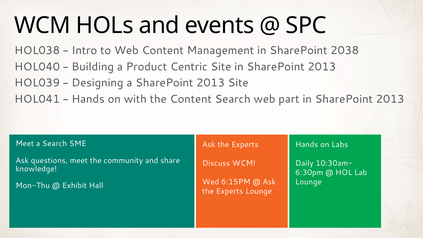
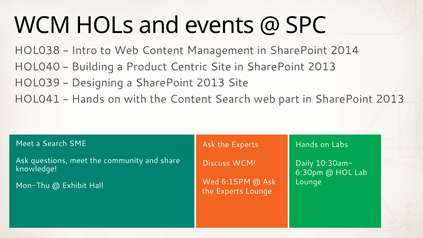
2038: 2038 -> 2014
